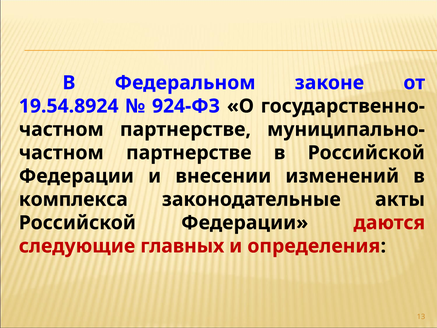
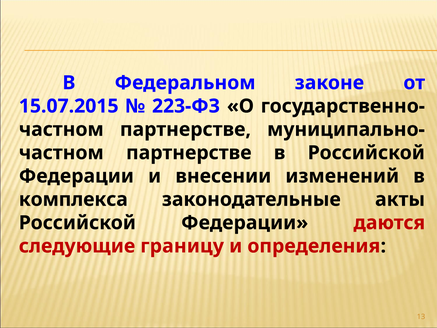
19.54.8924: 19.54.8924 -> 15.07.2015
924-ФЗ: 924-ФЗ -> 223-ФЗ
главных: главных -> границу
